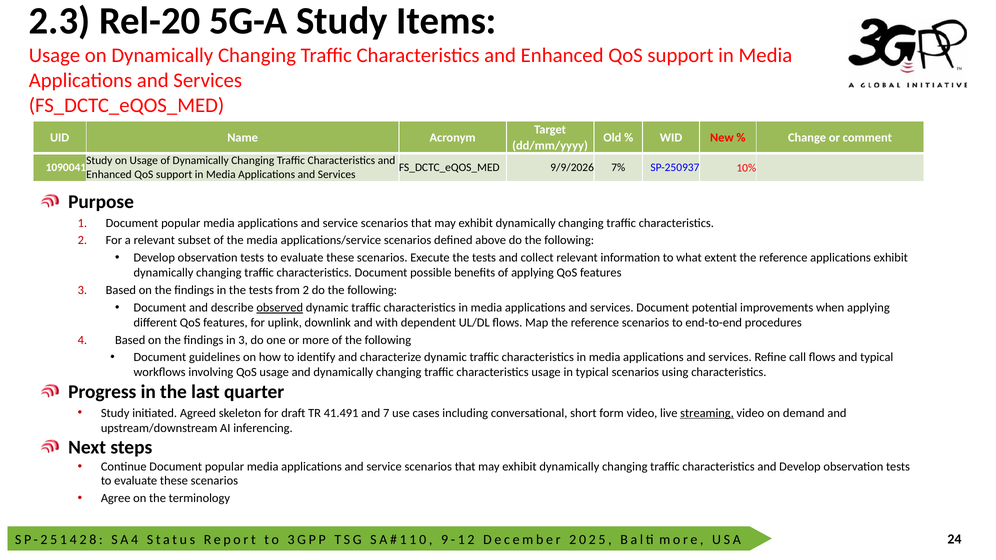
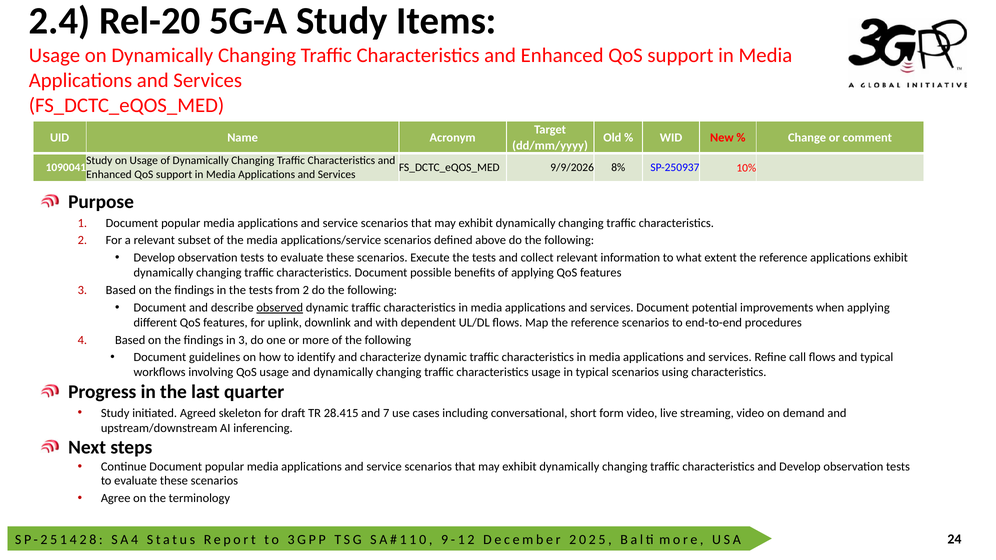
2.3: 2.3 -> 2.4
7%: 7% -> 8%
41.491: 41.491 -> 28.415
streaming underline: present -> none
